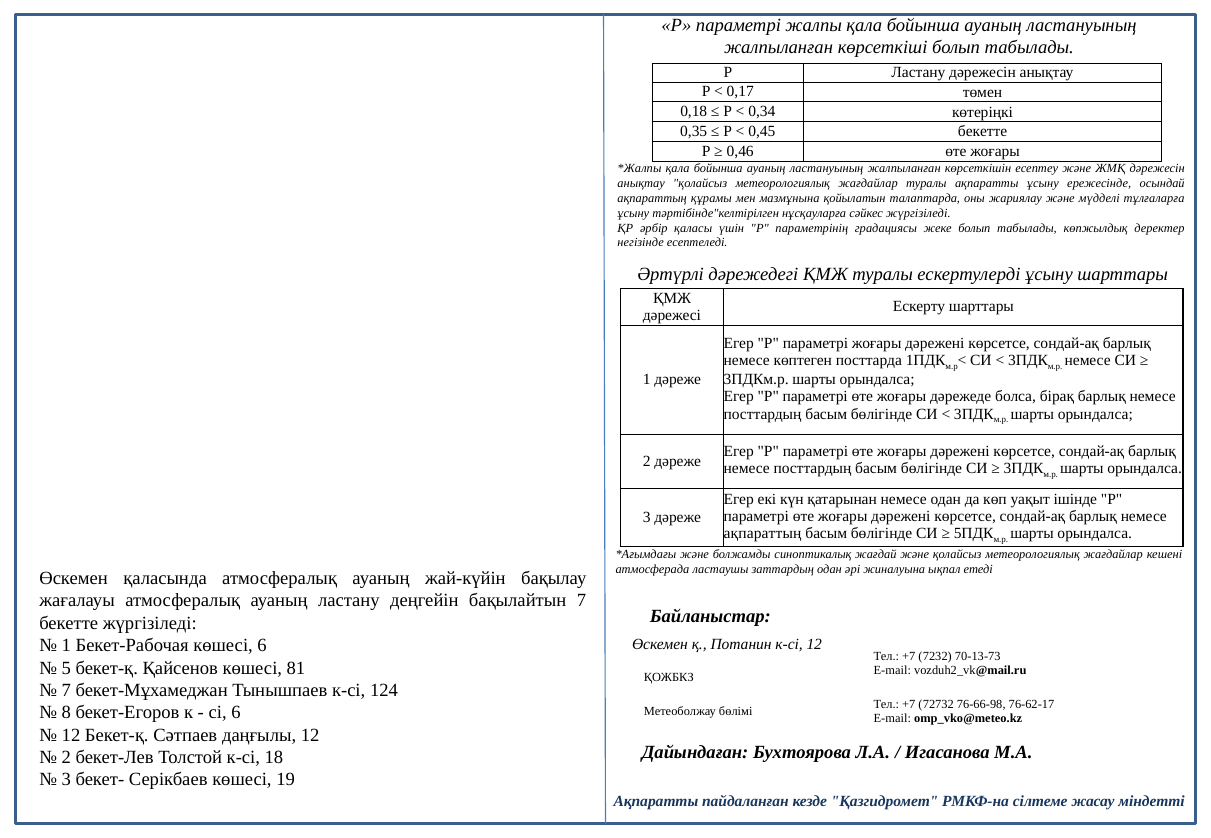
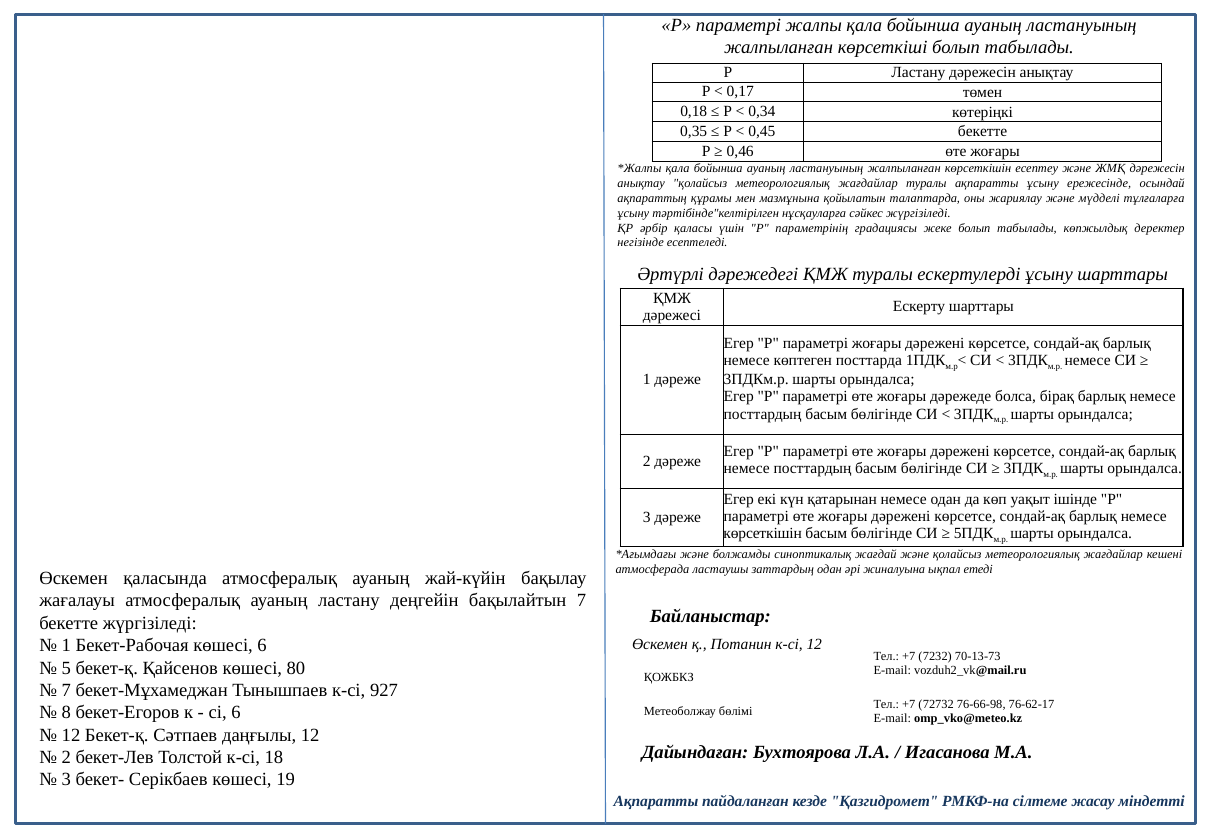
ақпараттың at (763, 534): ақпараттың -> көрсеткішін
81: 81 -> 80
124: 124 -> 927
